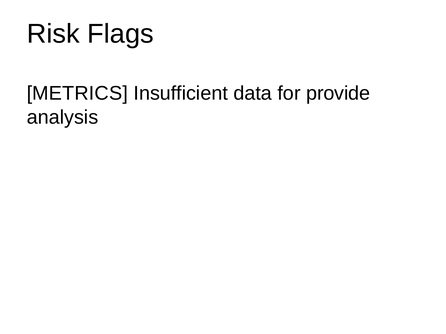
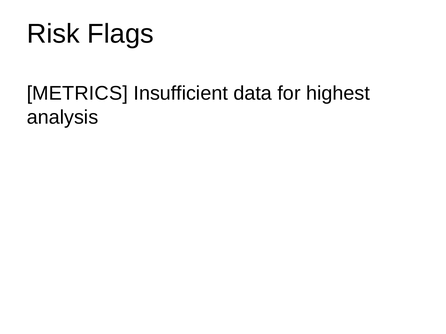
provide: provide -> highest
